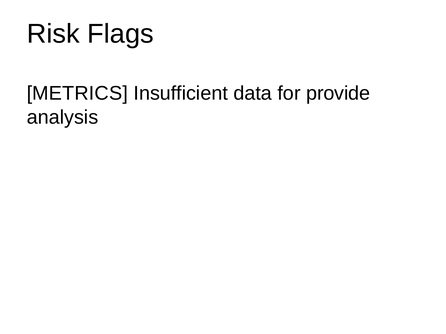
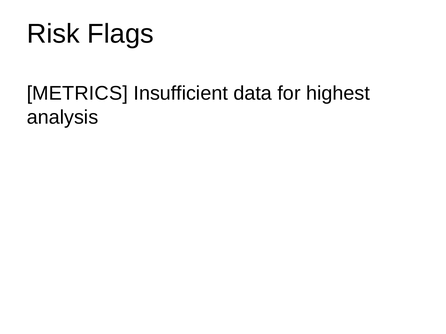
provide: provide -> highest
